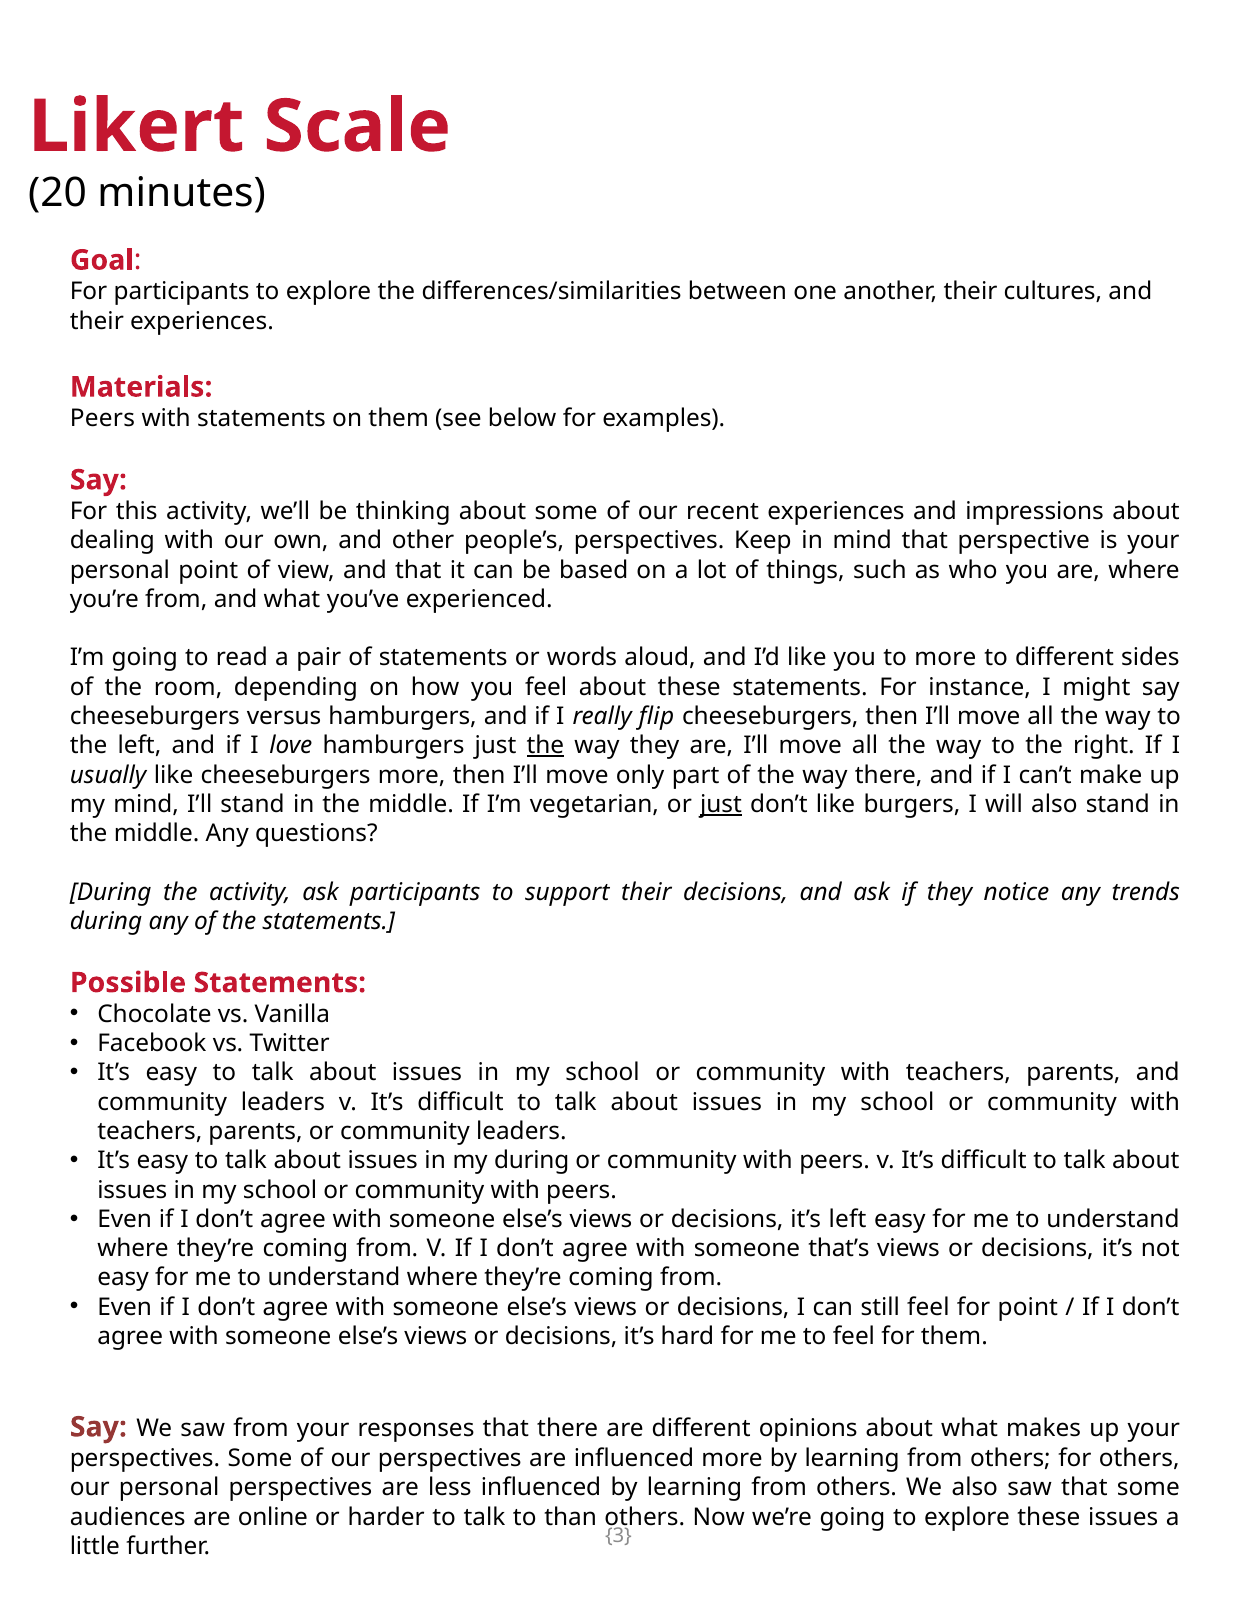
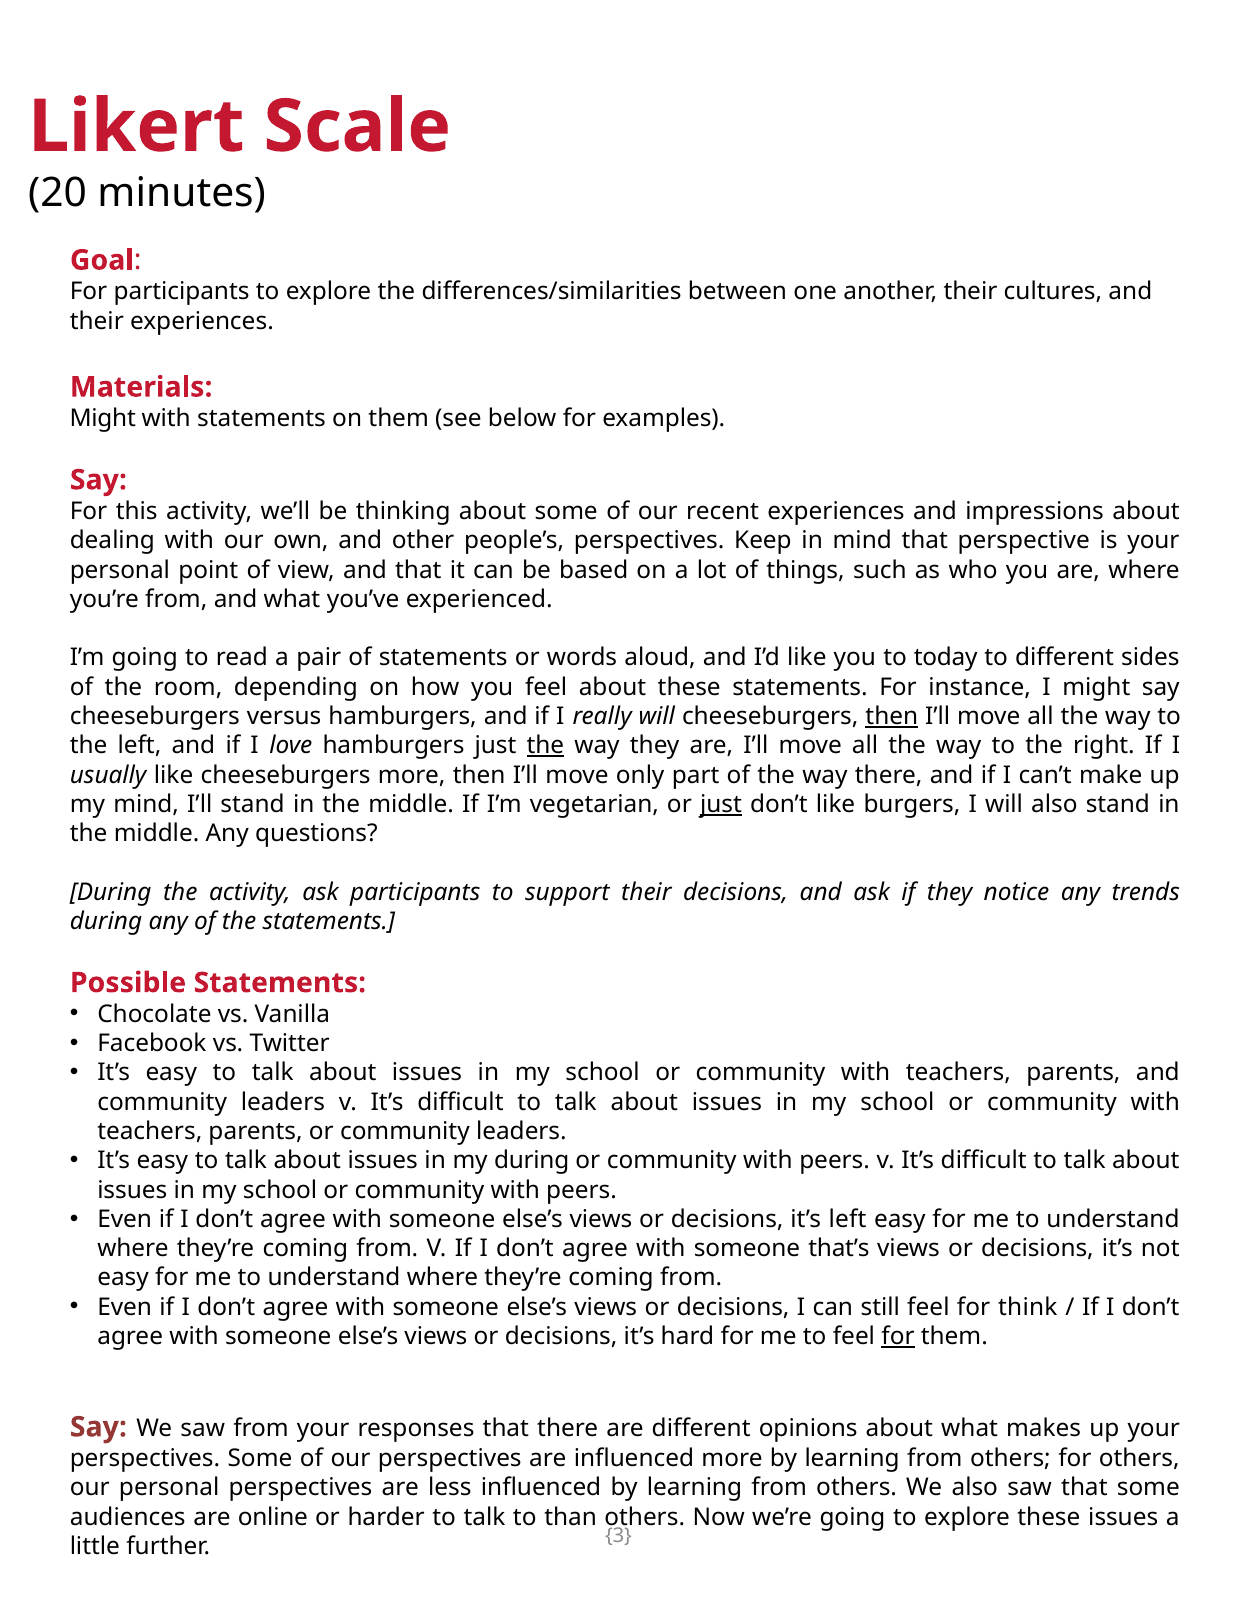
Peers at (102, 419): Peers -> Might
to more: more -> today
really flip: flip -> will
then at (892, 717) underline: none -> present
for point: point -> think
for at (898, 1337) underline: none -> present
